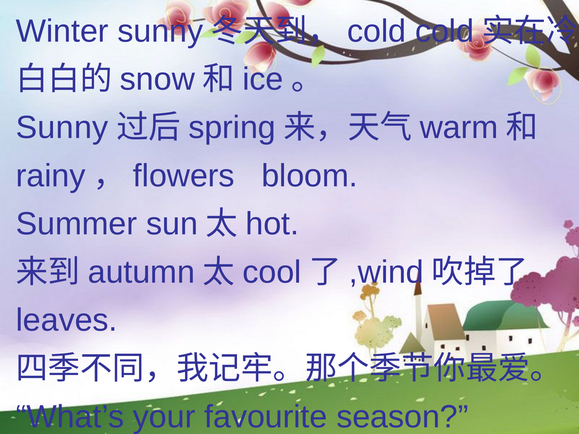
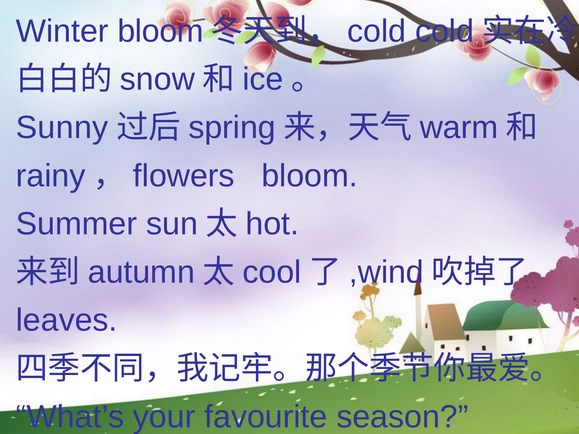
Winter sunny: sunny -> bloom
